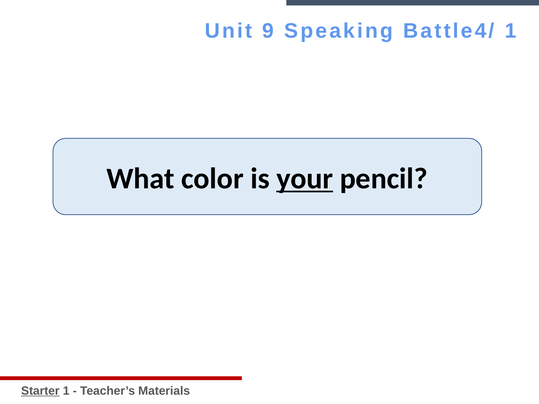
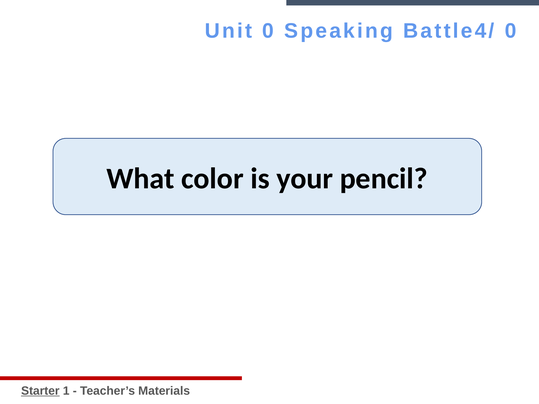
Unit 9: 9 -> 0
Battle4/ 1: 1 -> 0
your underline: present -> none
